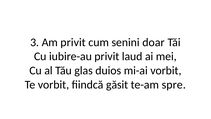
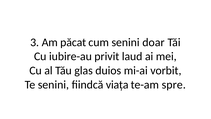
Am privit: privit -> păcat
Te vorbit: vorbit -> senini
găsit: găsit -> viața
